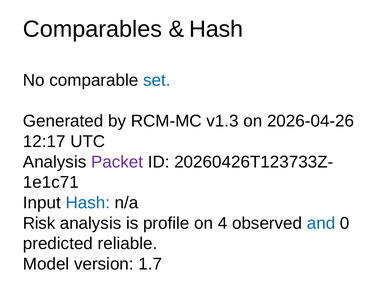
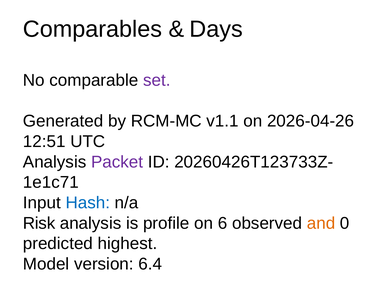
Hash at (216, 29): Hash -> Days
set colour: blue -> purple
v1.3: v1.3 -> v1.1
12:17: 12:17 -> 12:51
4: 4 -> 6
and colour: blue -> orange
reliable: reliable -> highest
1.7: 1.7 -> 6.4
